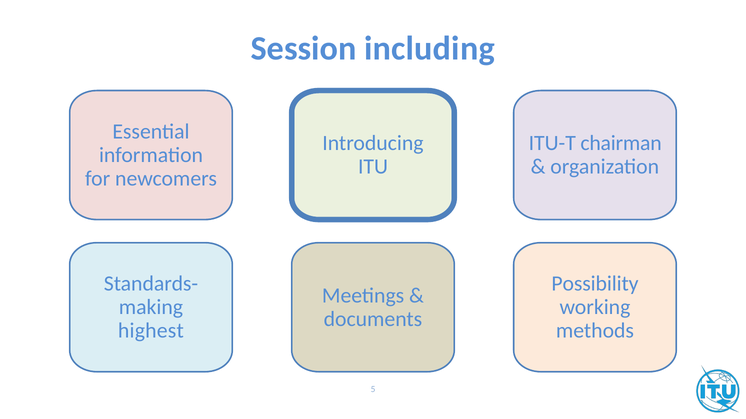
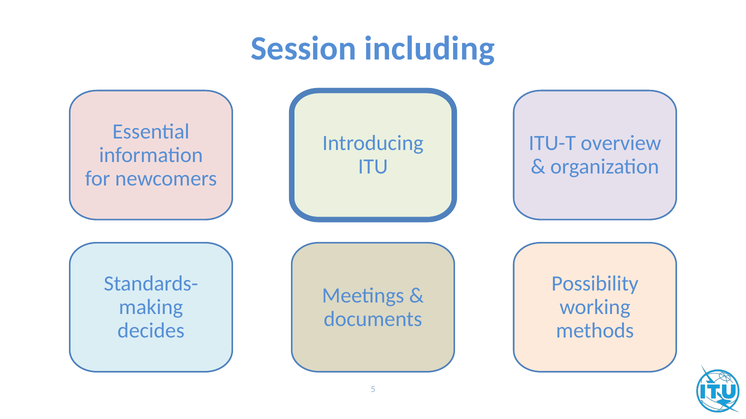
chairman: chairman -> overview
highest: highest -> decides
